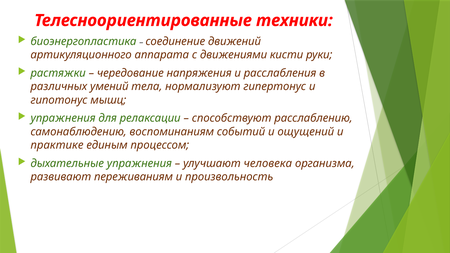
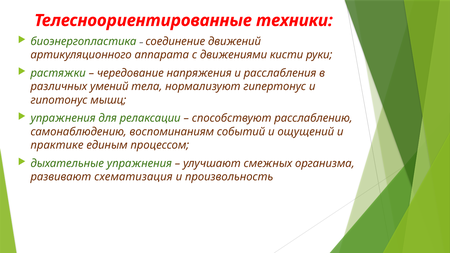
человека: человека -> смежных
переживаниям: переживаниям -> схематизация
